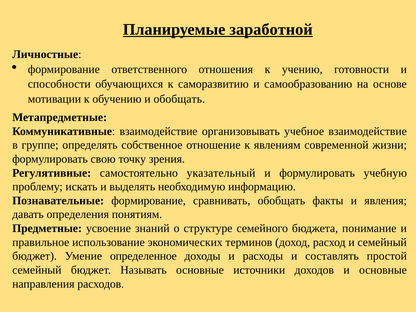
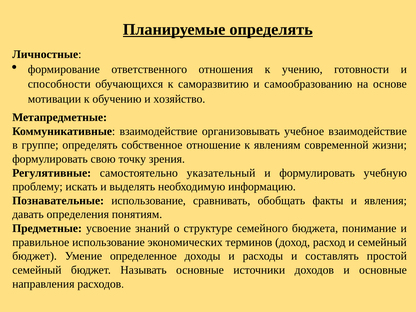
Планируемые заработной: заработной -> определять
и обобщать: обобщать -> хозяйство
Познавательные формирование: формирование -> использование
